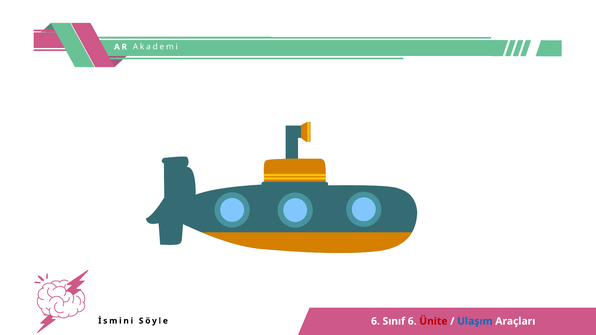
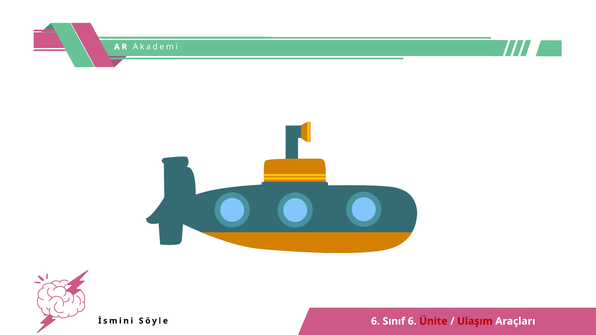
Ulaşım colour: blue -> red
